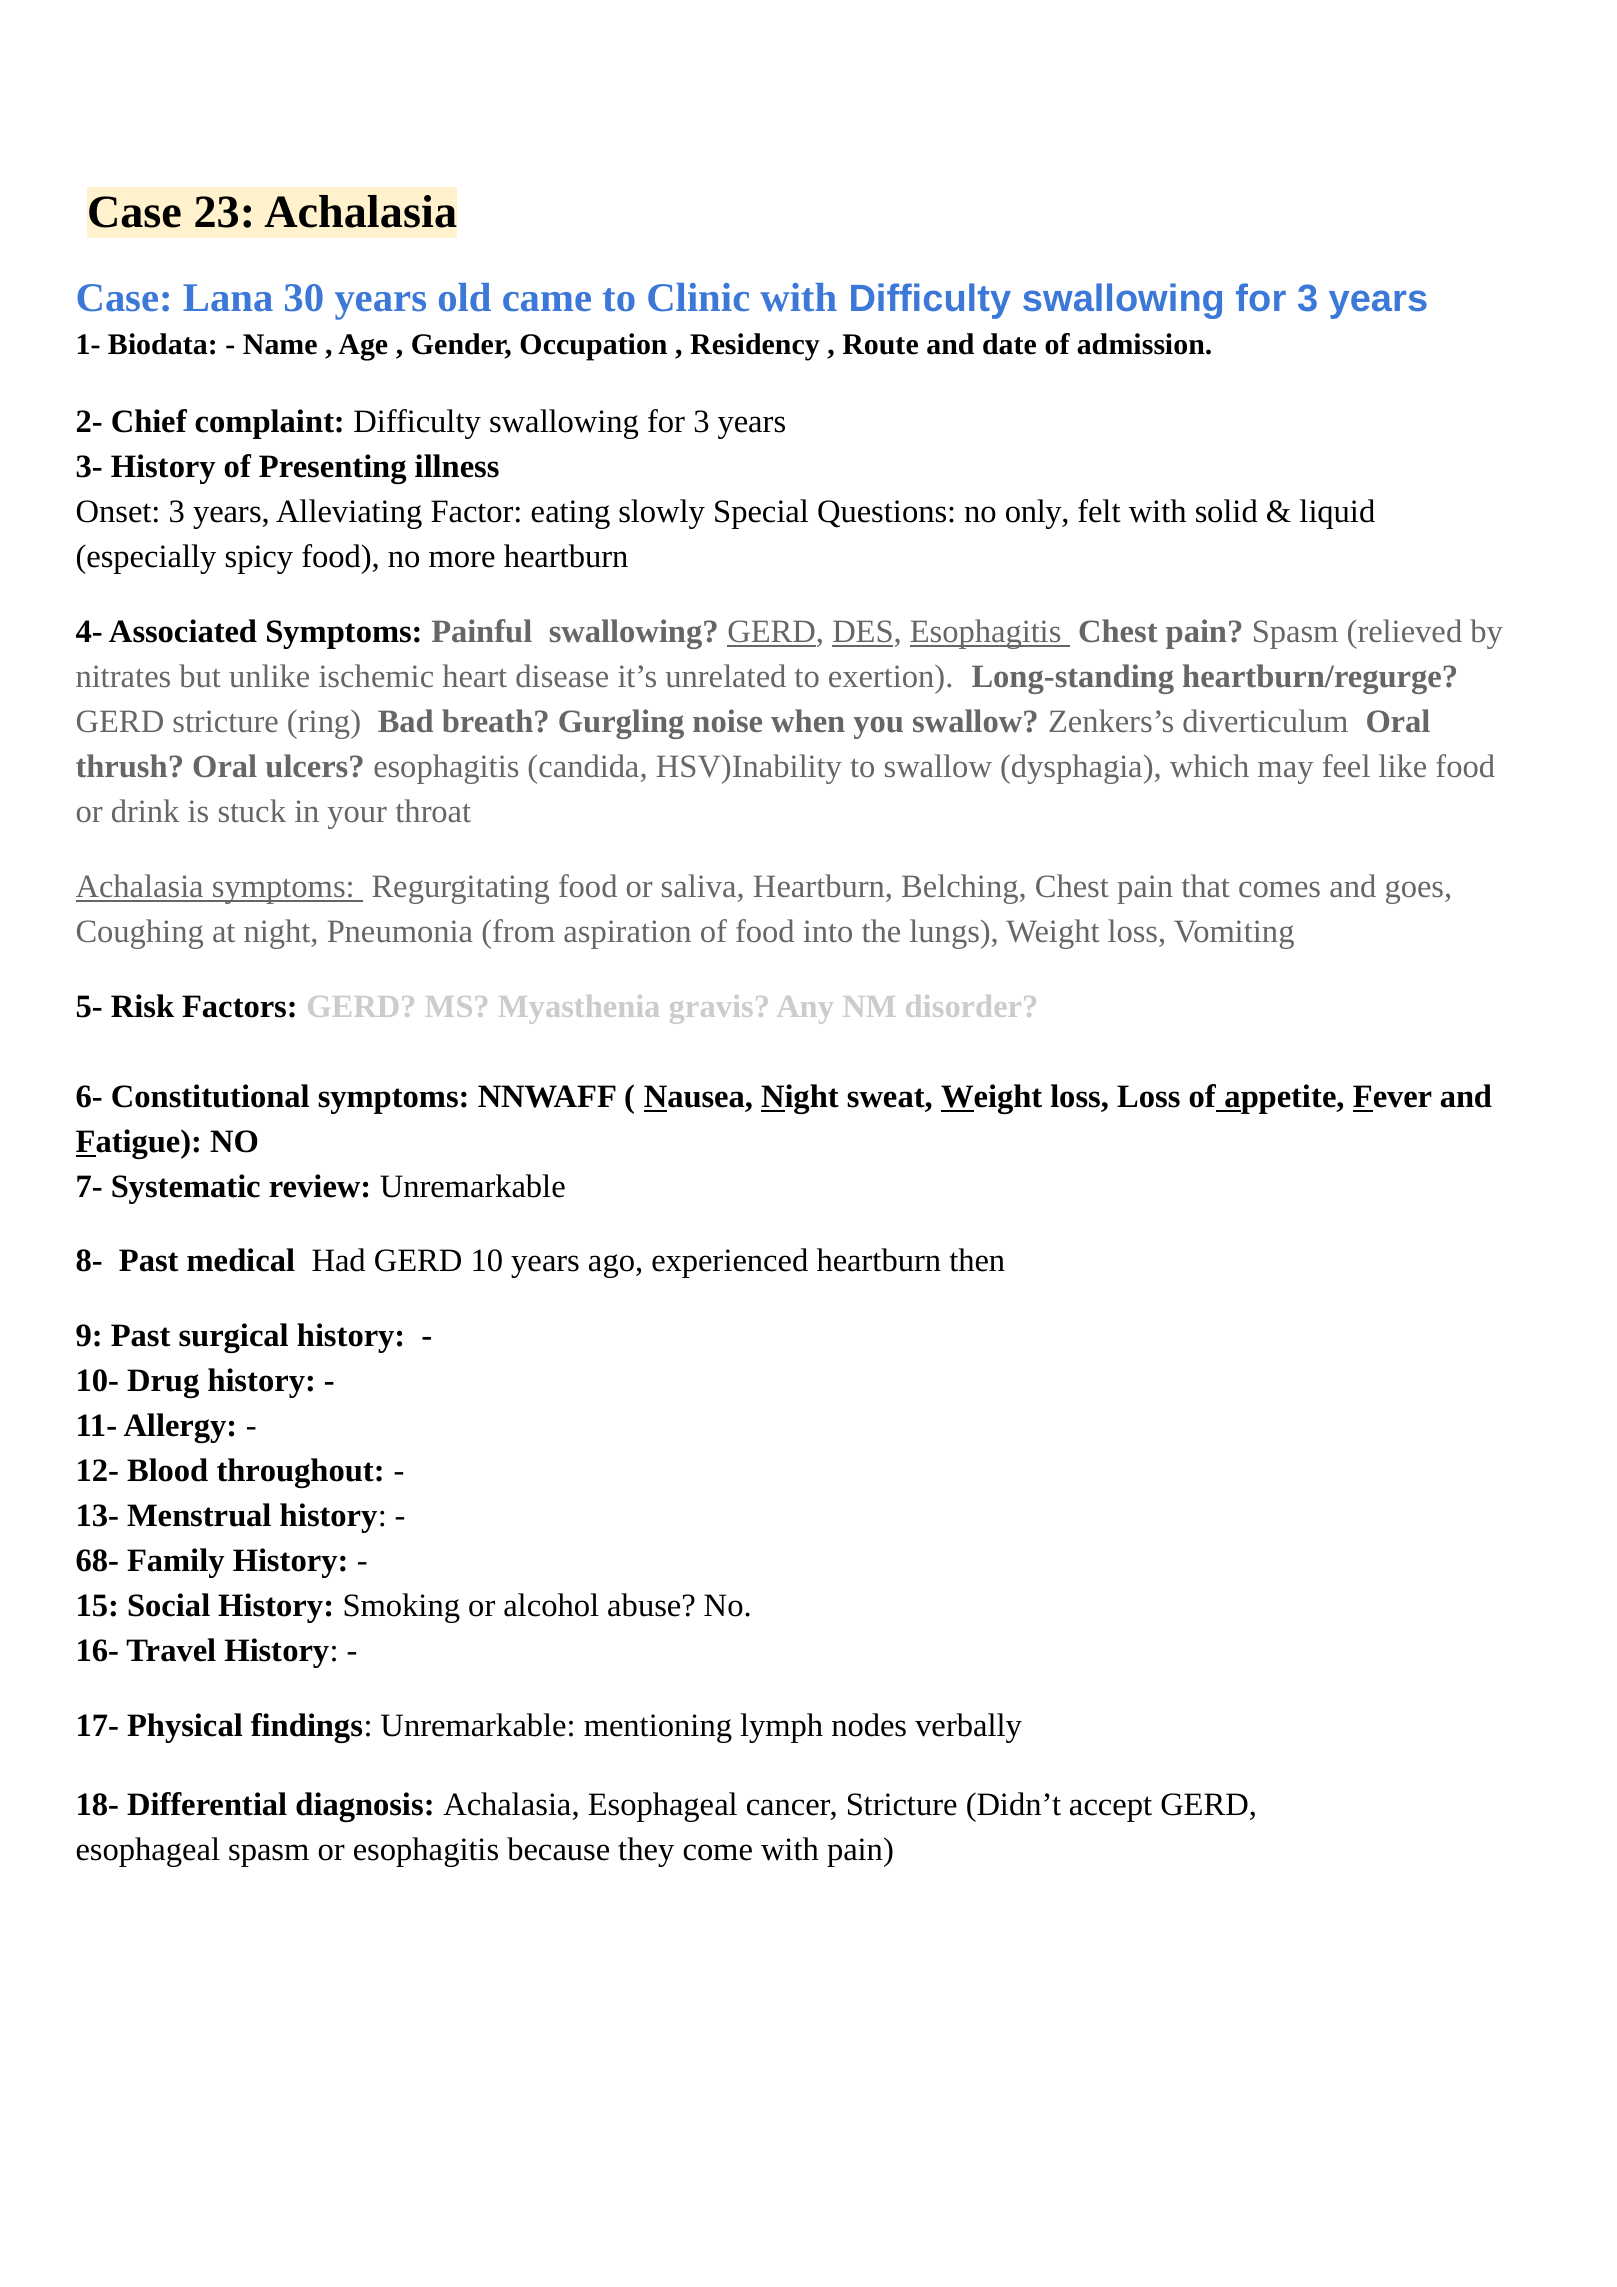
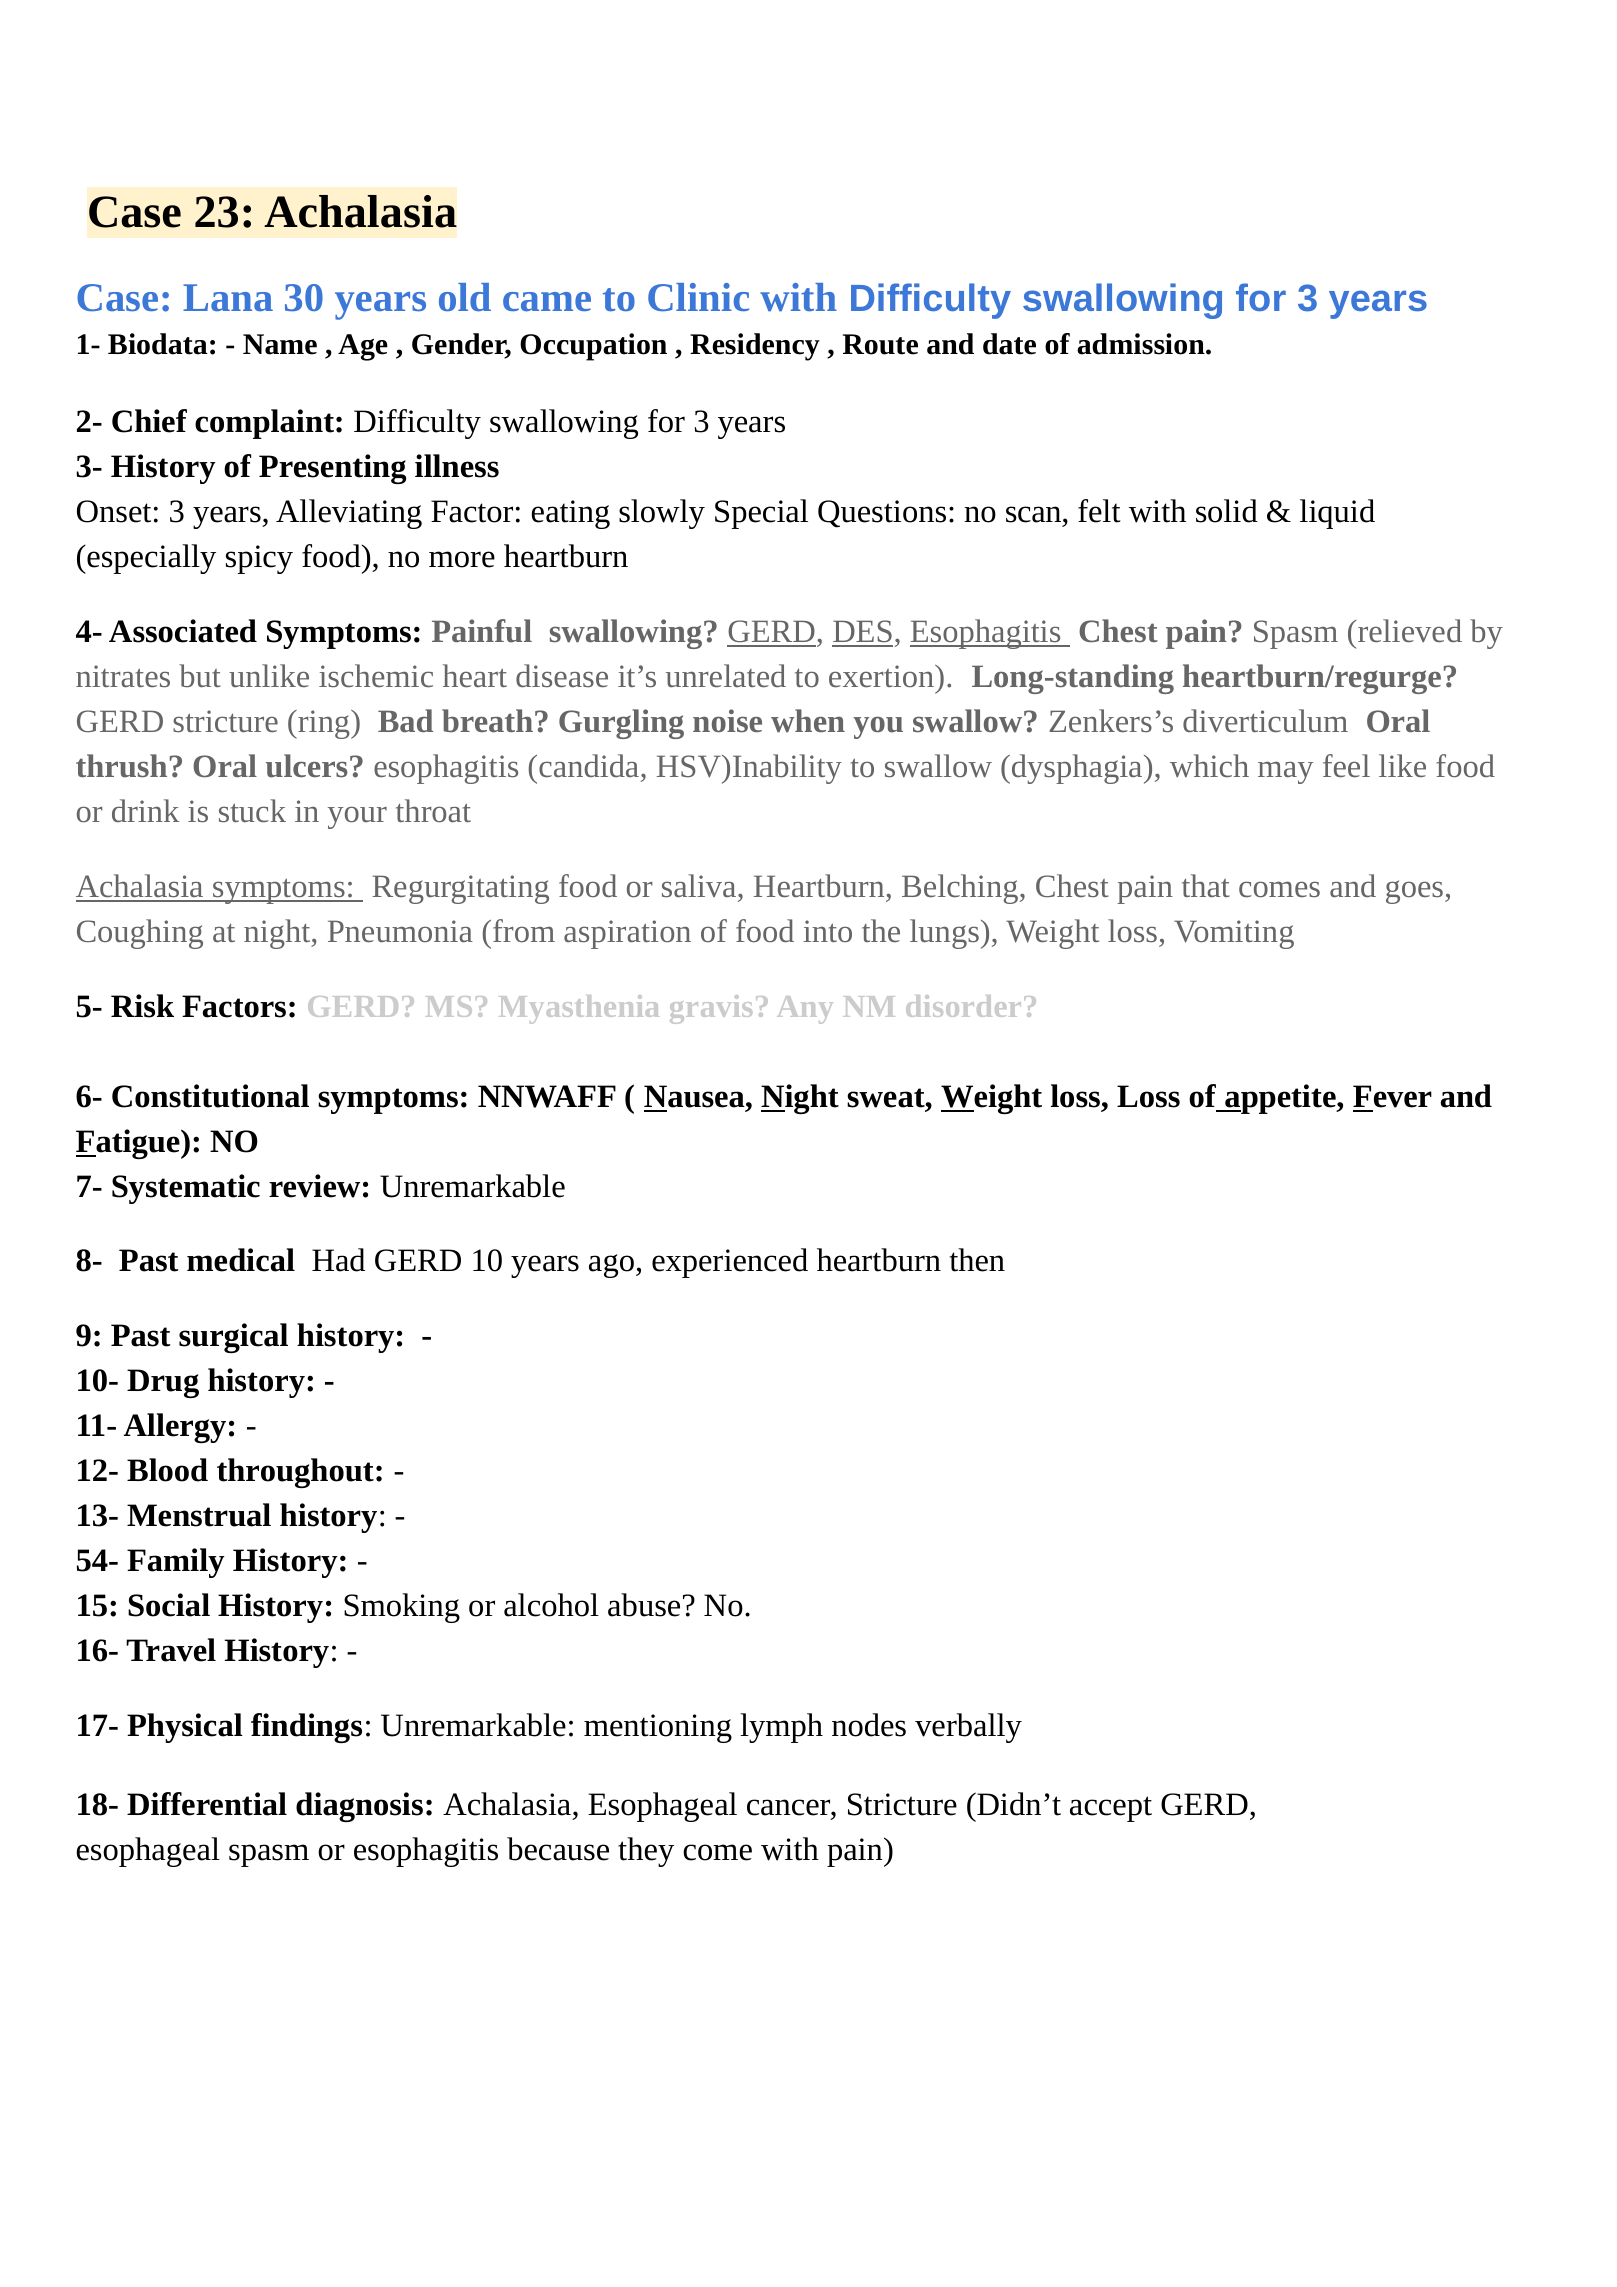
only: only -> scan
68-: 68- -> 54-
